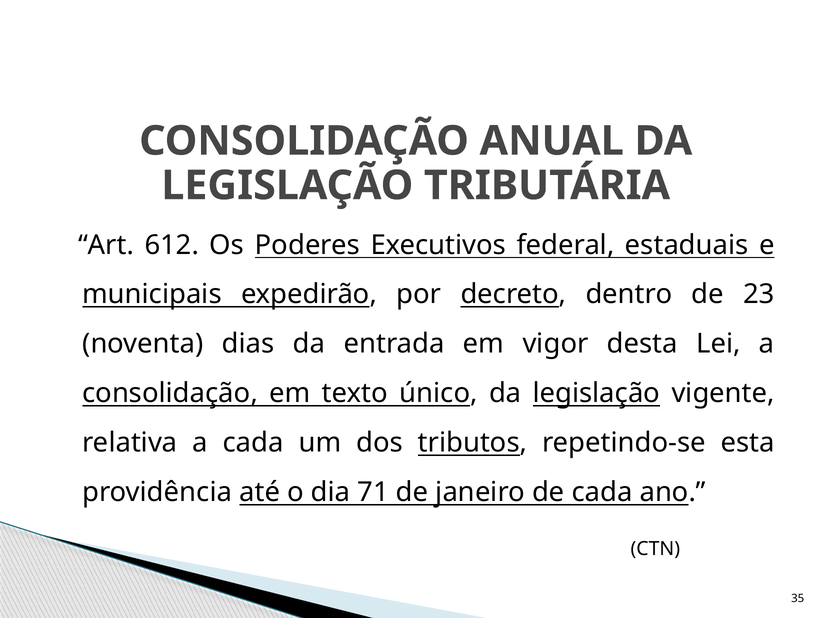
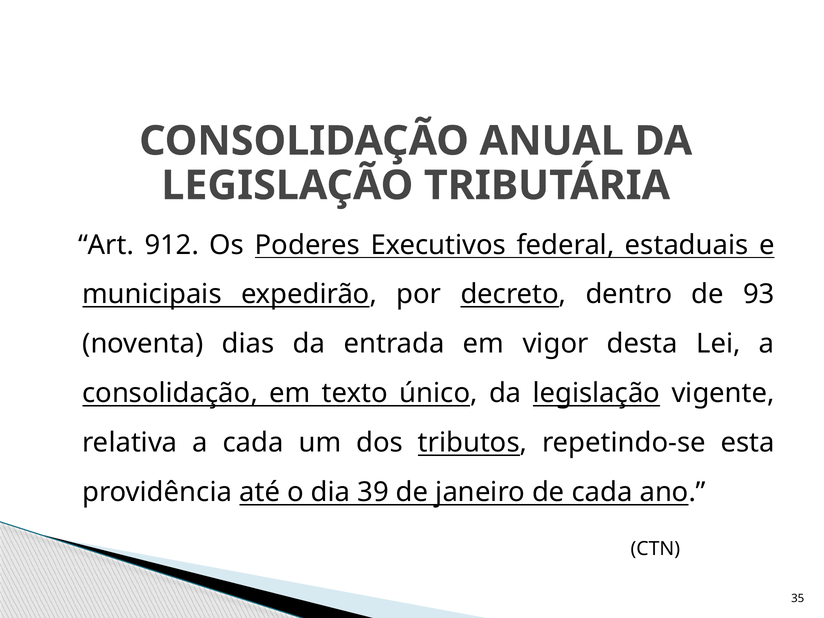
612: 612 -> 912
23: 23 -> 93
71: 71 -> 39
